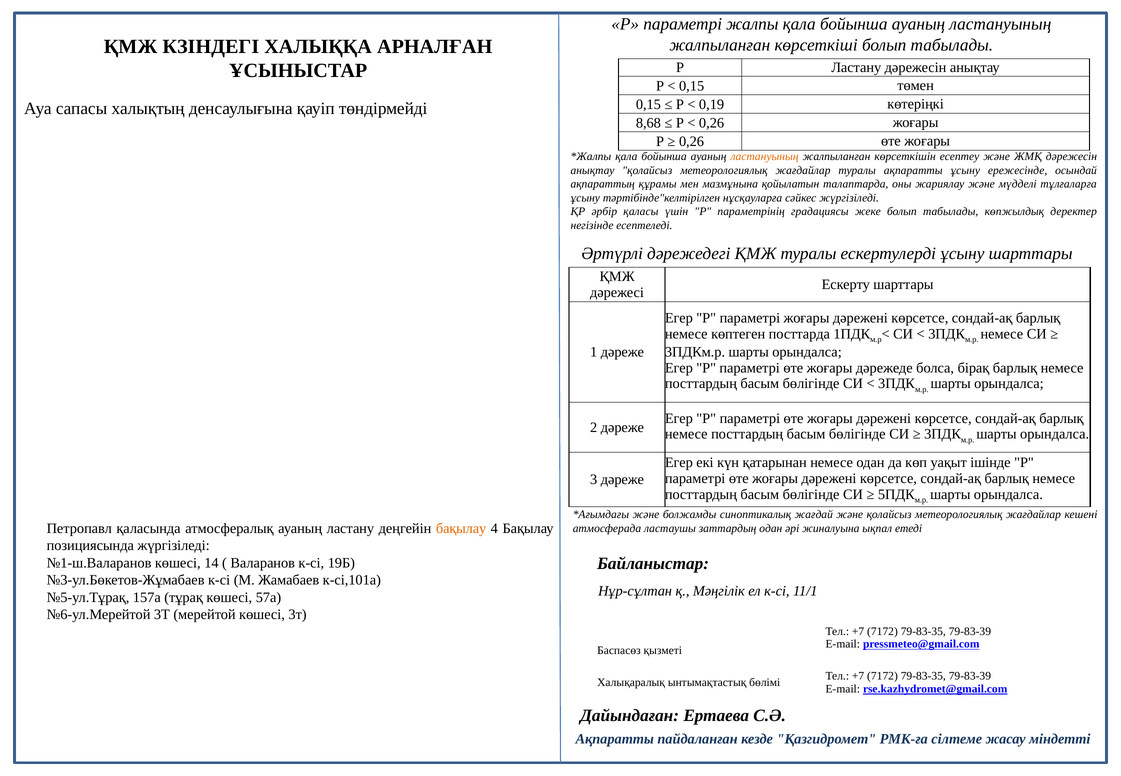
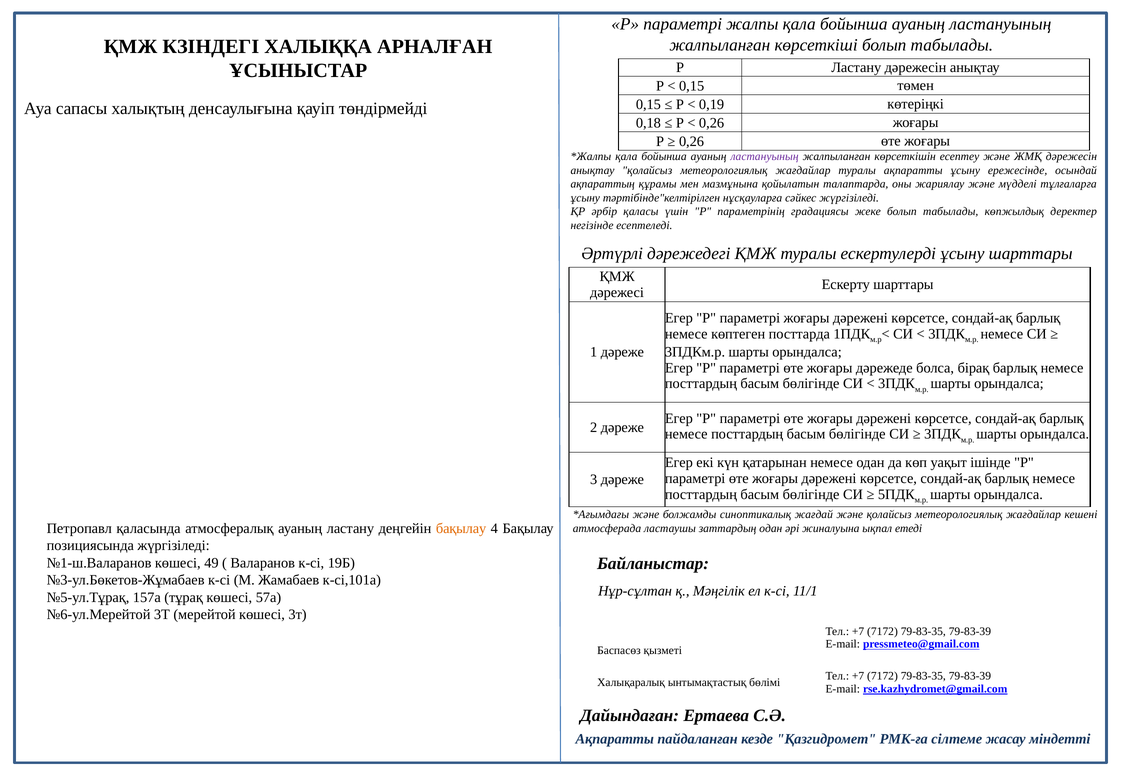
8,68: 8,68 -> 0,18
ластануының at (765, 157) colour: orange -> purple
14: 14 -> 49
